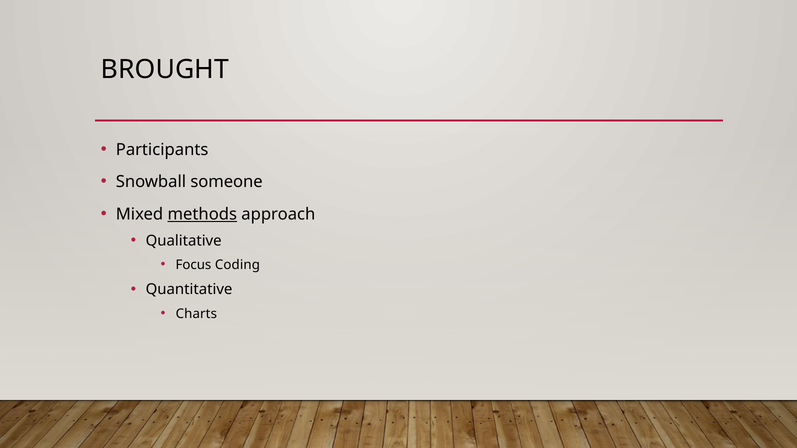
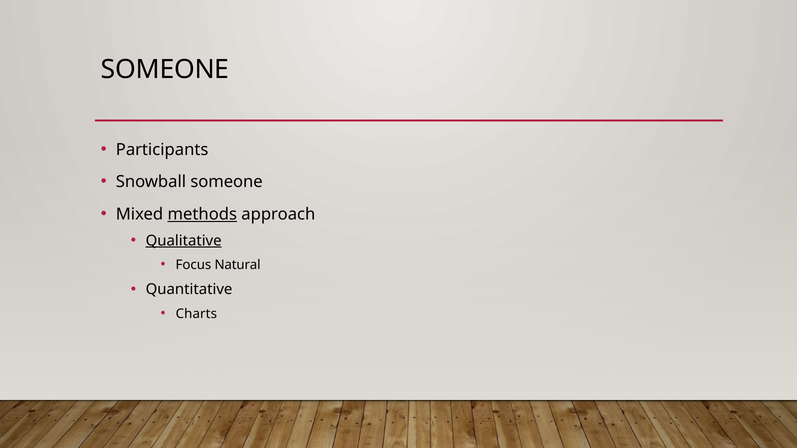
BROUGHT at (165, 70): BROUGHT -> SOMEONE
Qualitative underline: none -> present
Coding: Coding -> Natural
